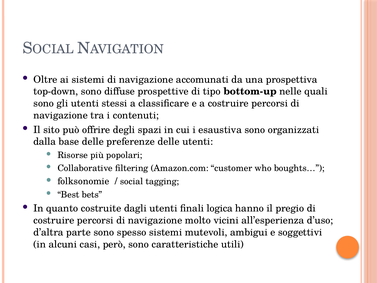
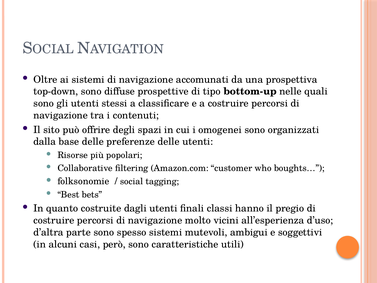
esaustiva: esaustiva -> omogenei
logica: logica -> classi
